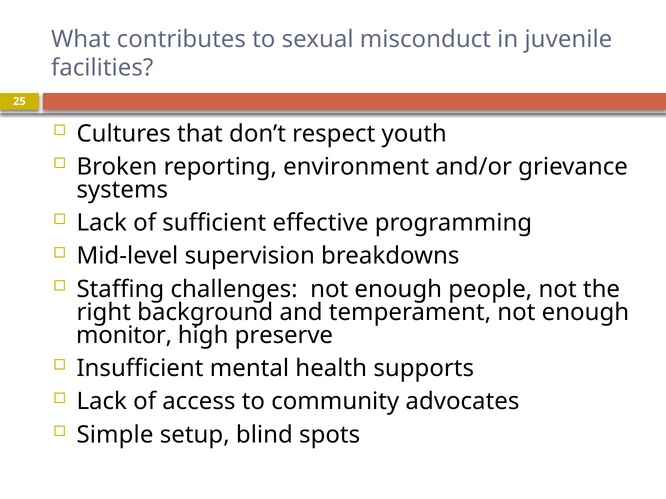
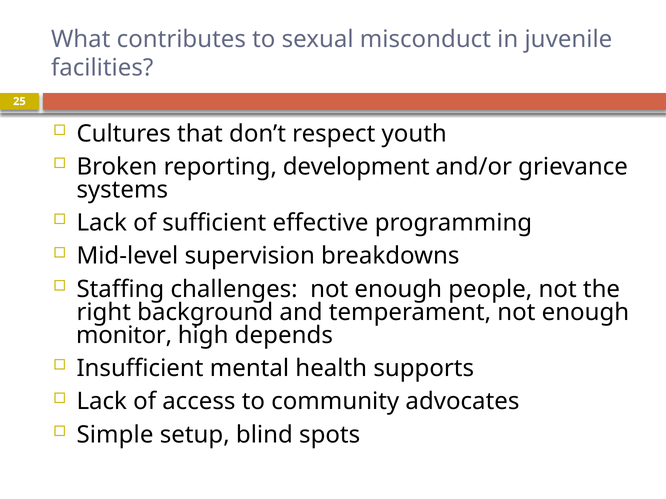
environment: environment -> development
preserve: preserve -> depends
